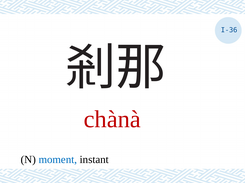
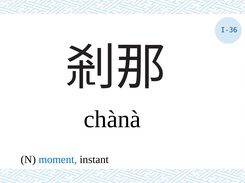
chànà colour: red -> black
